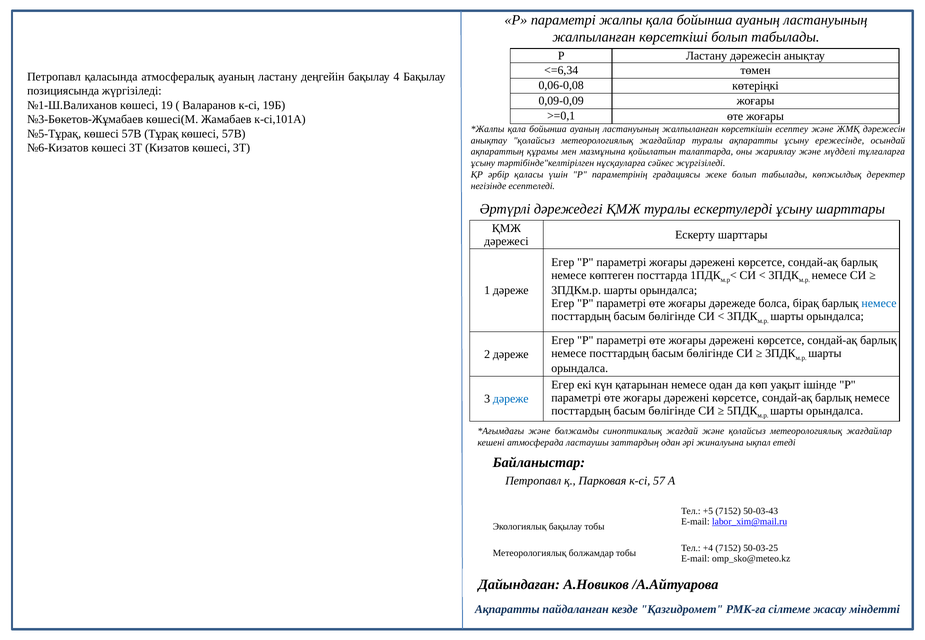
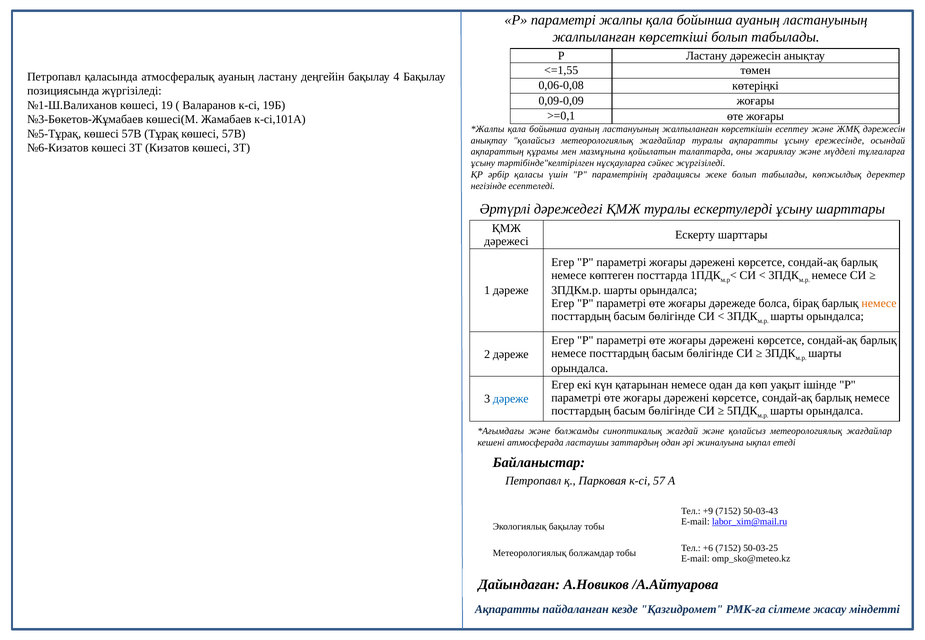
<=6,34: <=6,34 -> <=1,55
немесе at (879, 304) colour: blue -> orange
+5: +5 -> +9
+4: +4 -> +6
